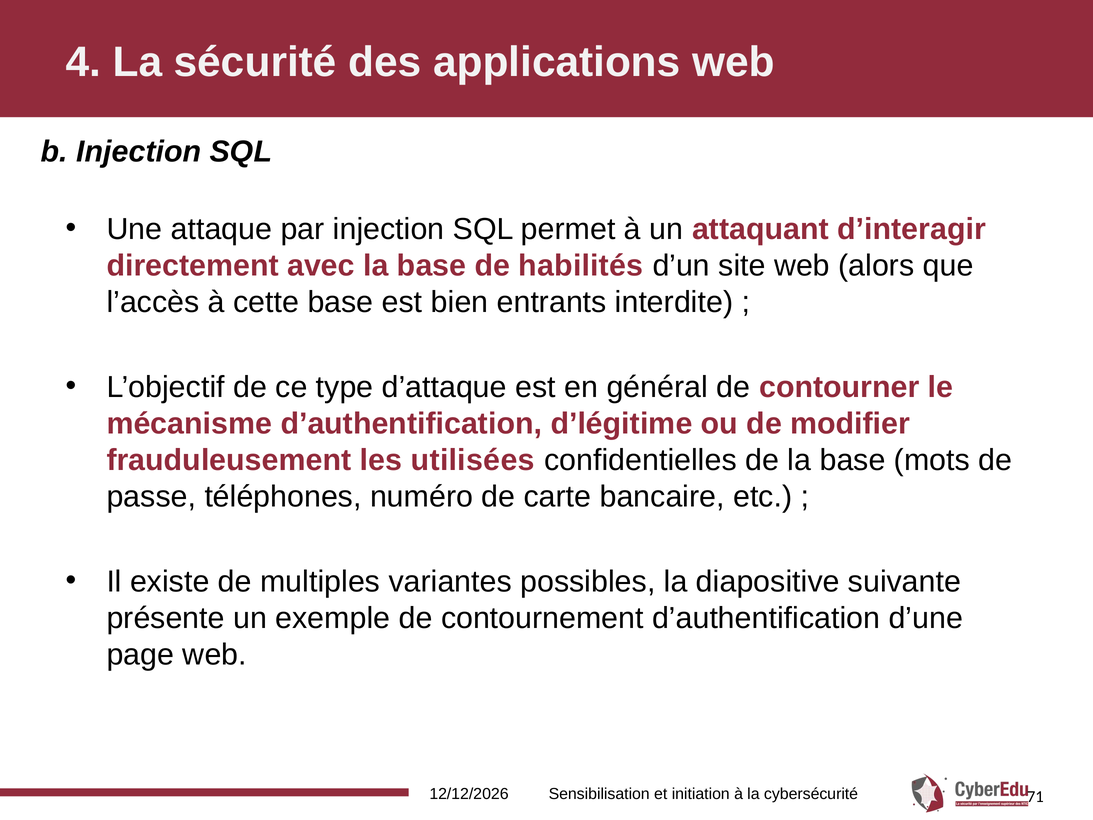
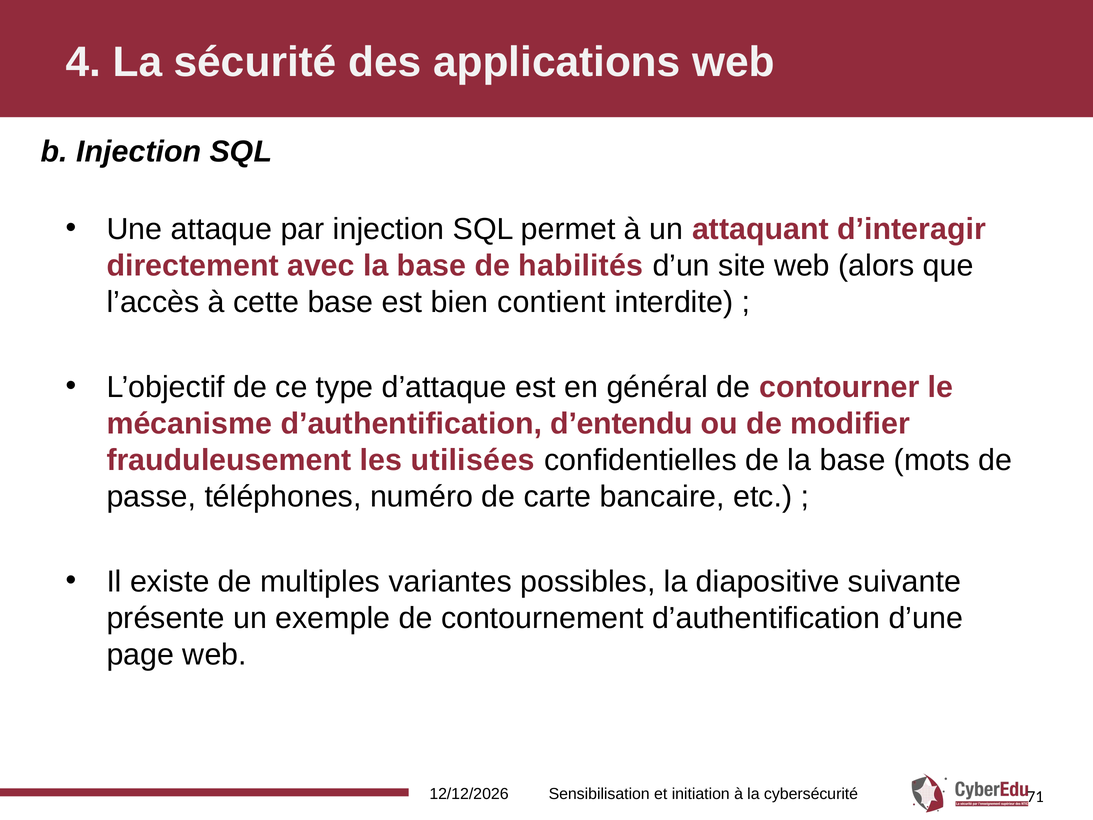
entrants: entrants -> contient
d’légitime: d’légitime -> d’entendu
